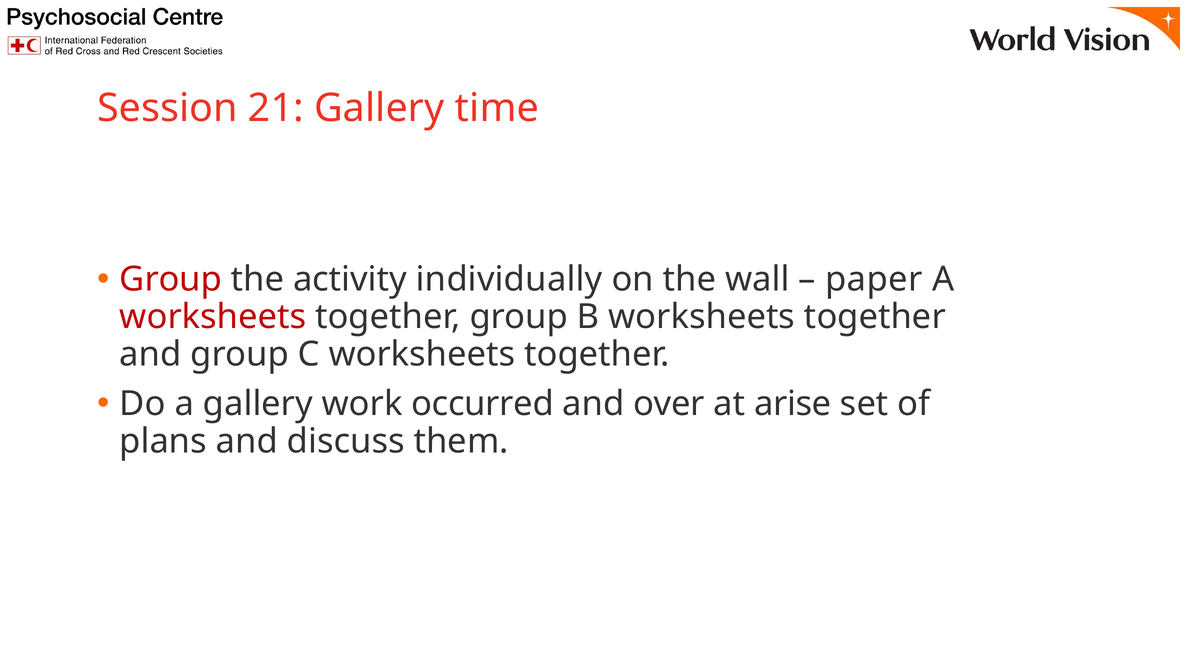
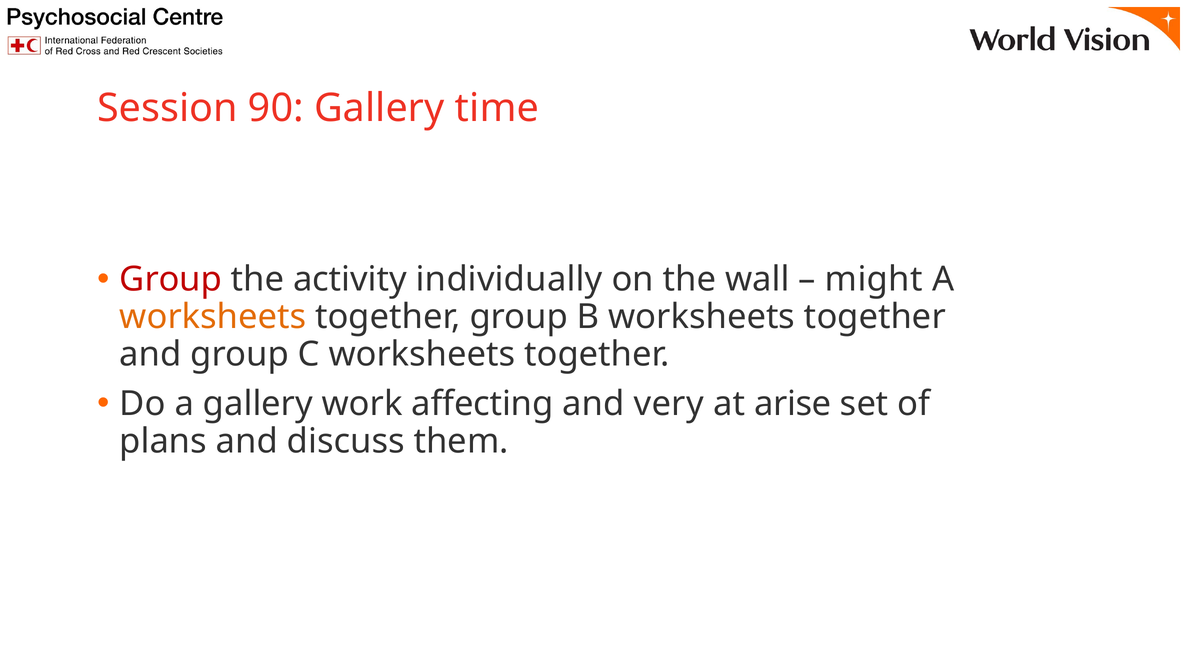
21: 21 -> 90
paper: paper -> might
worksheets at (213, 317) colour: red -> orange
occurred: occurred -> affecting
over: over -> very
